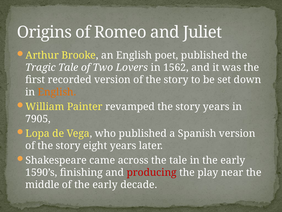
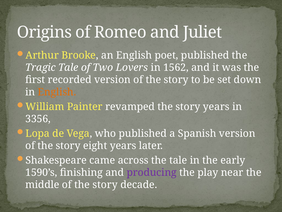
7905: 7905 -> 3356
producing colour: red -> purple
middle of the early: early -> story
